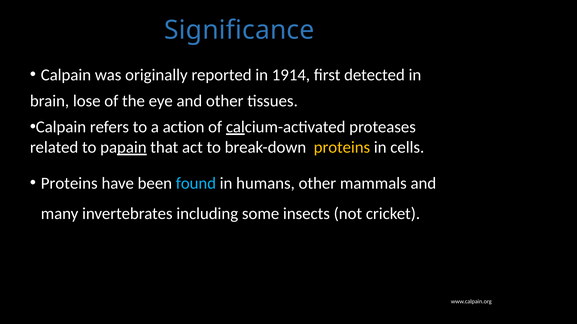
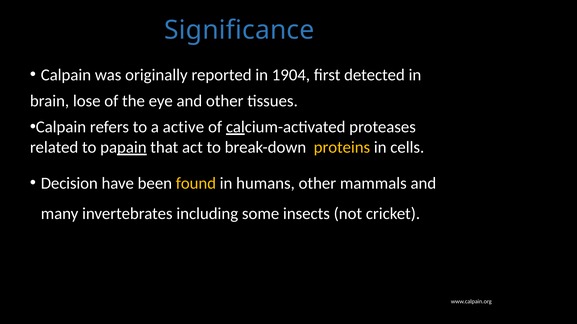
1914: 1914 -> 1904
action: action -> active
Proteins at (69, 184): Proteins -> Decision
found colour: light blue -> yellow
